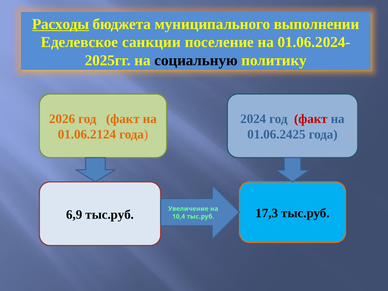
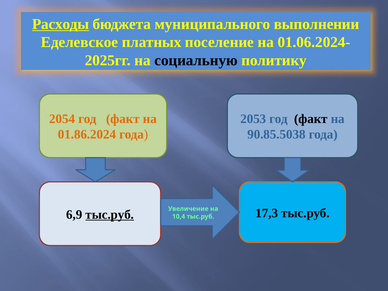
санкции: санкции -> платных
2026: 2026 -> 2054
2024: 2024 -> 2053
факт at (311, 119) colour: red -> black
01.06.2124: 01.06.2124 -> 01.86.2024
01.06.2425: 01.06.2425 -> 90.85.5038
тыс.руб at (110, 215) underline: none -> present
